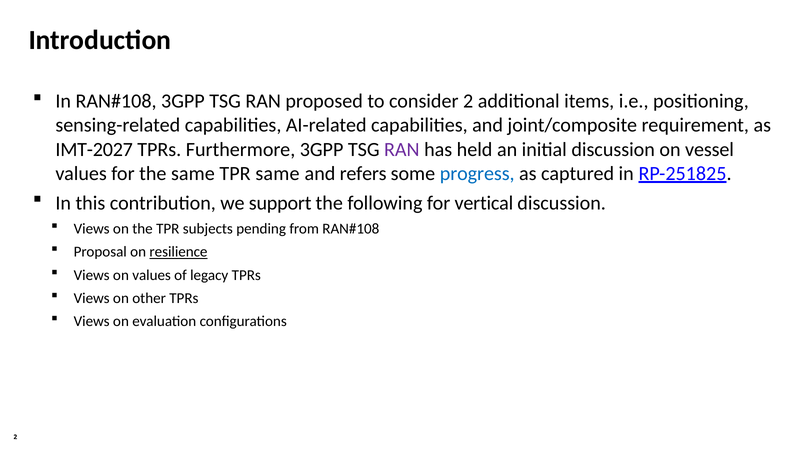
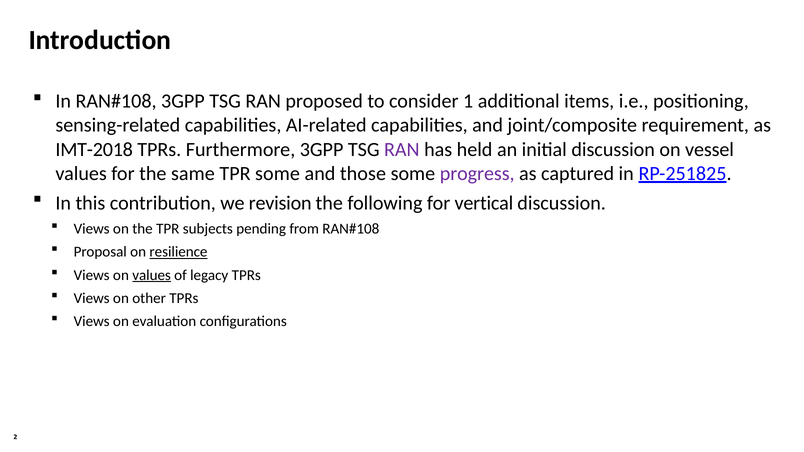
consider 2: 2 -> 1
IMT-2027: IMT-2027 -> IMT-2018
TPR same: same -> some
refers: refers -> those
progress colour: blue -> purple
support: support -> revision
values at (152, 275) underline: none -> present
